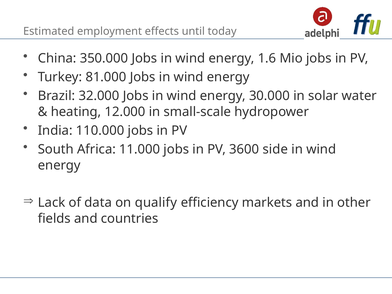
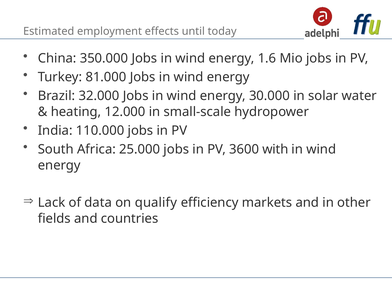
11.000: 11.000 -> 25.000
side: side -> with
